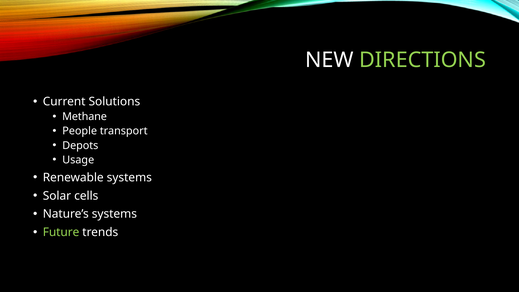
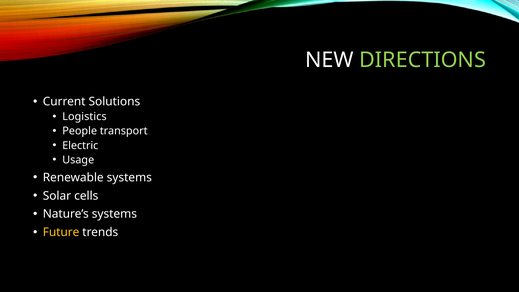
Methane: Methane -> Logistics
Depots: Depots -> Electric
Future colour: light green -> yellow
